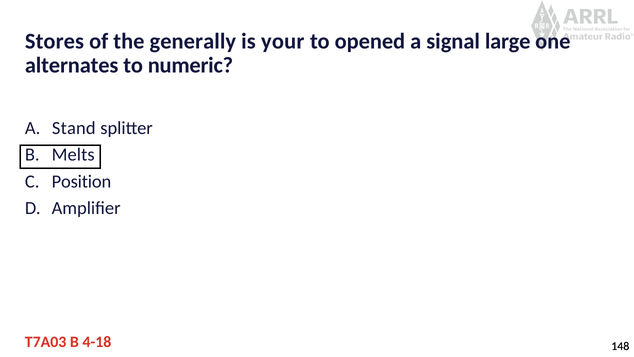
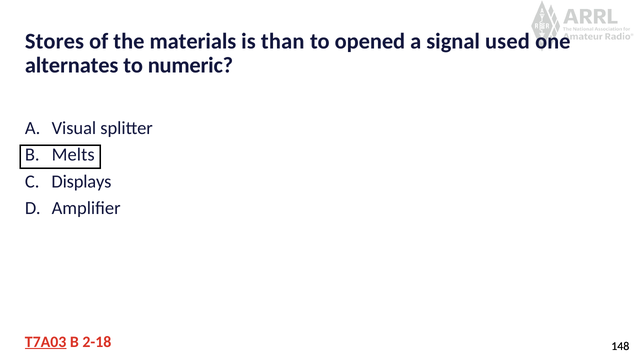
generally: generally -> materials
your: your -> than
large: large -> used
Stand: Stand -> Visual
Position: Position -> Displays
T7A03 underline: none -> present
4-18: 4-18 -> 2-18
